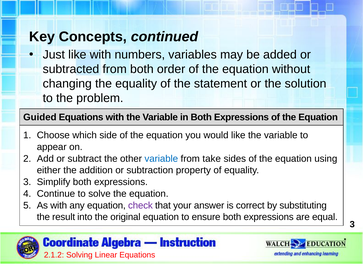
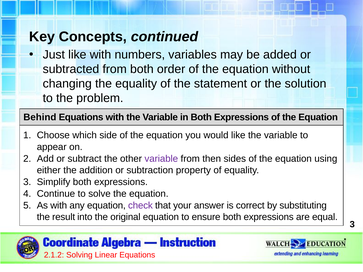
Guided: Guided -> Behind
variable at (161, 159) colour: blue -> purple
take: take -> then
